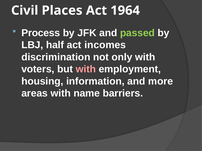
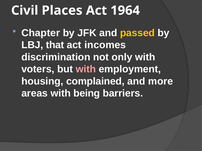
Process: Process -> Chapter
passed colour: light green -> yellow
half: half -> that
information: information -> complained
name: name -> being
